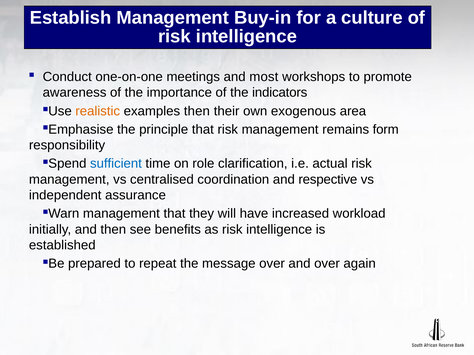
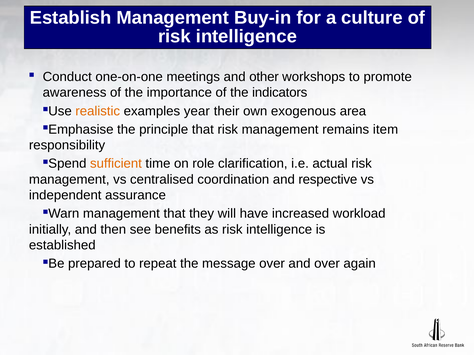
most: most -> other
examples then: then -> year
form: form -> item
sufficient colour: blue -> orange
